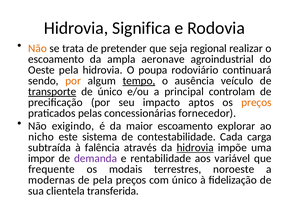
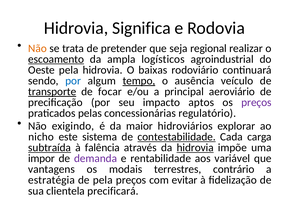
escoamento at (56, 59) underline: none -> present
aeronave: aeronave -> logísticos
poupa: poupa -> baixas
por at (73, 81) colour: orange -> blue
de único: único -> focar
controlam: controlam -> aeroviário
preços at (256, 102) colour: orange -> purple
fornecedor: fornecedor -> regulatório
maior escoamento: escoamento -> hidroviários
contestabilidade underline: none -> present
subtraída underline: none -> present
frequente: frequente -> vantagens
noroeste: noroeste -> contrário
modernas: modernas -> estratégia
com único: único -> evitar
transferida: transferida -> precificará
